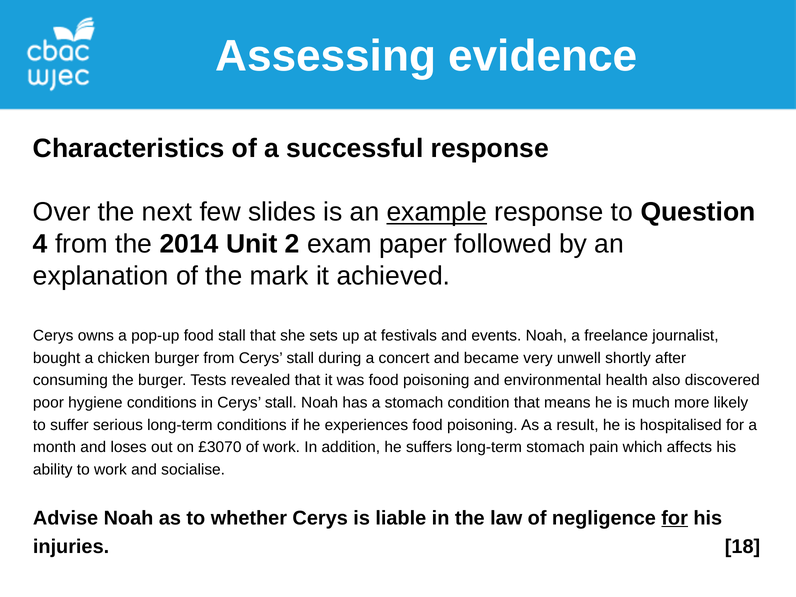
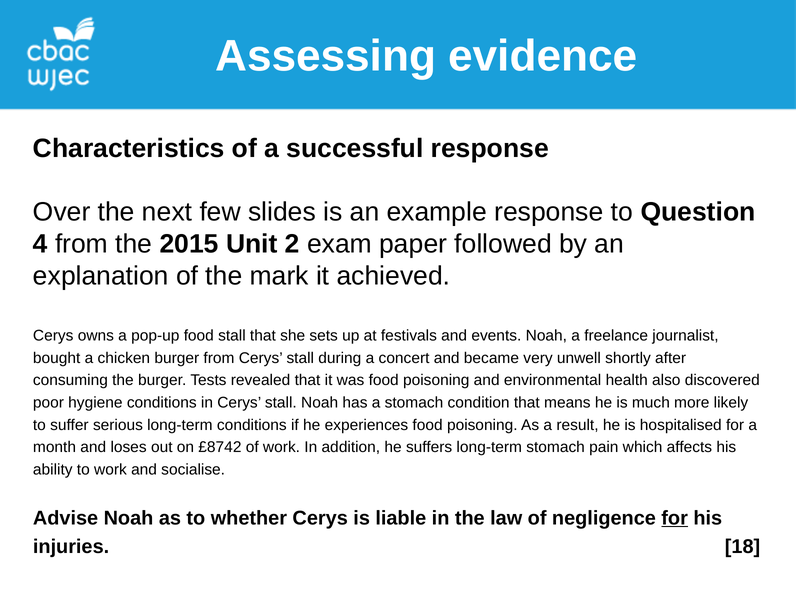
example underline: present -> none
2014: 2014 -> 2015
£3070: £3070 -> £8742
